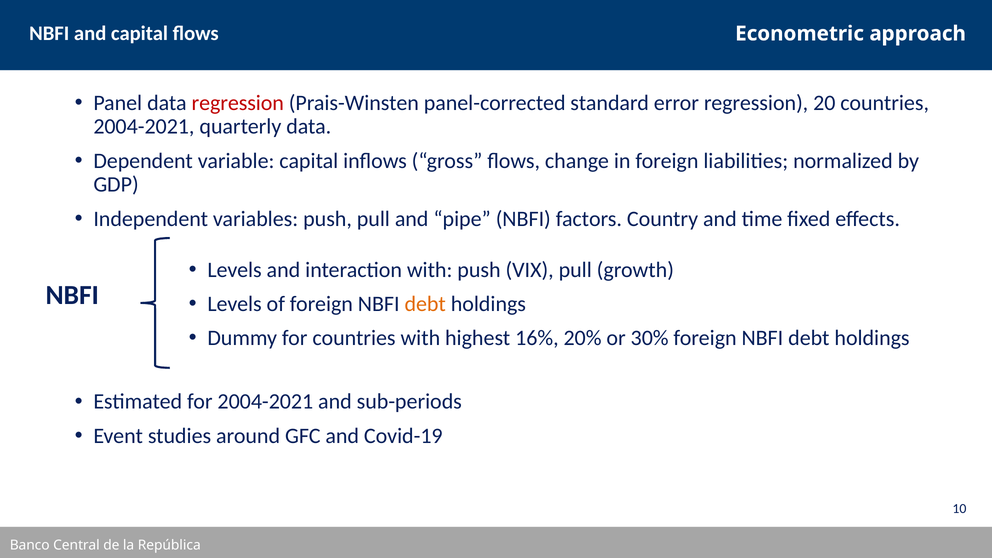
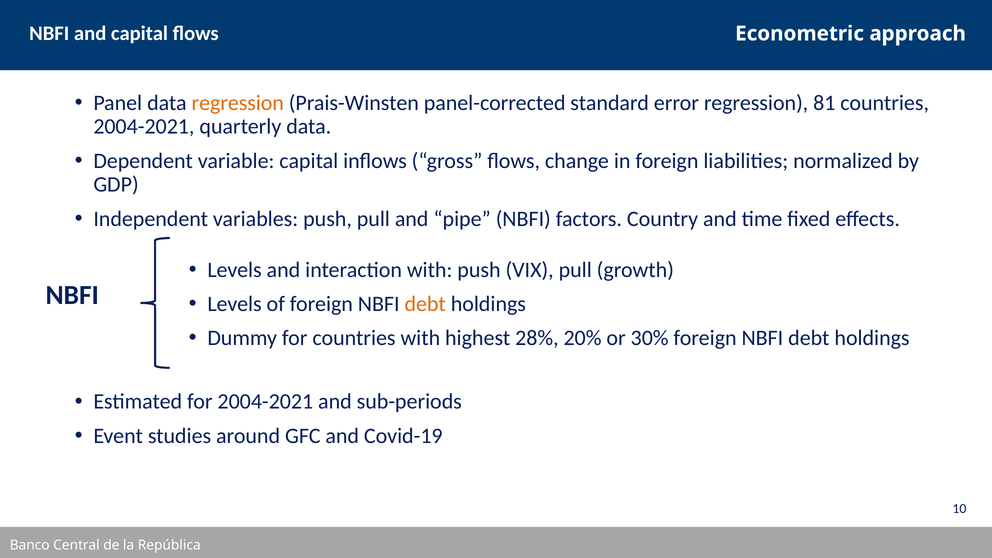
regression at (238, 103) colour: red -> orange
20: 20 -> 81
16%: 16% -> 28%
